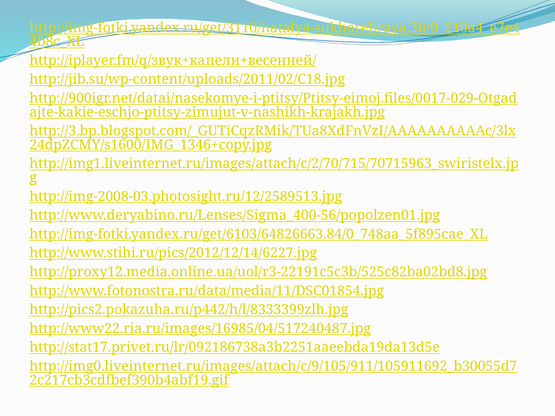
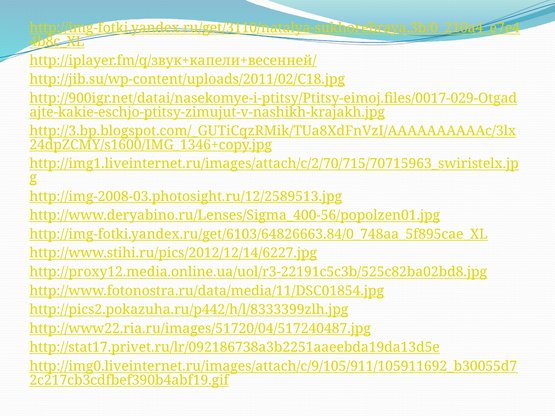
http://www22.ria.ru/images/16985/04/517240487.jpg: http://www22.ria.ru/images/16985/04/517240487.jpg -> http://www22.ria.ru/images/51720/04/517240487.jpg
